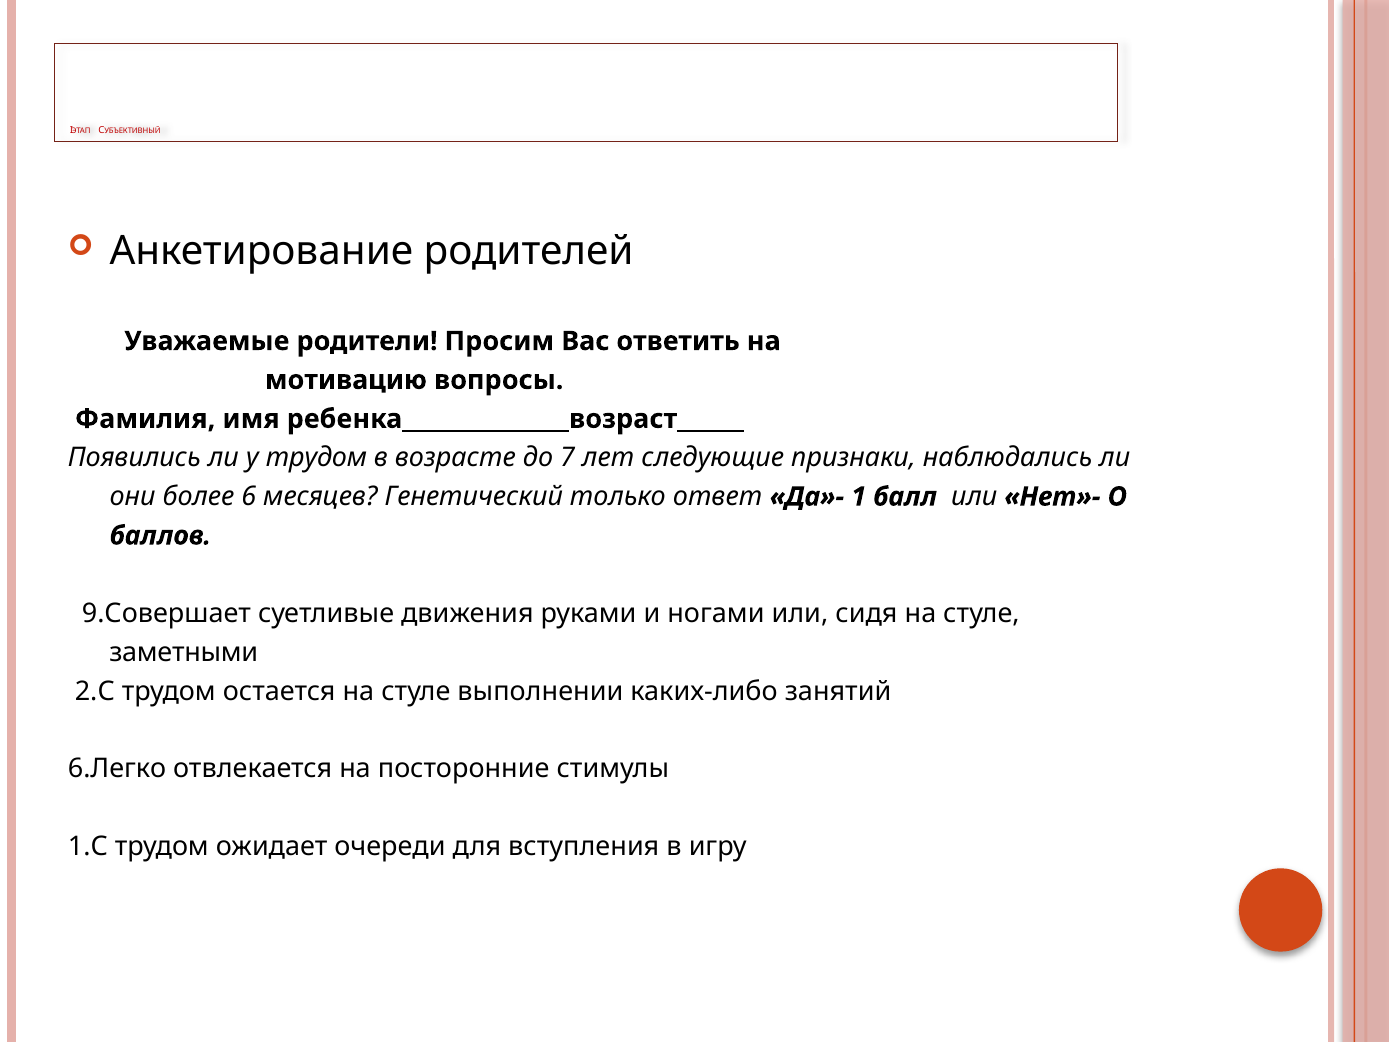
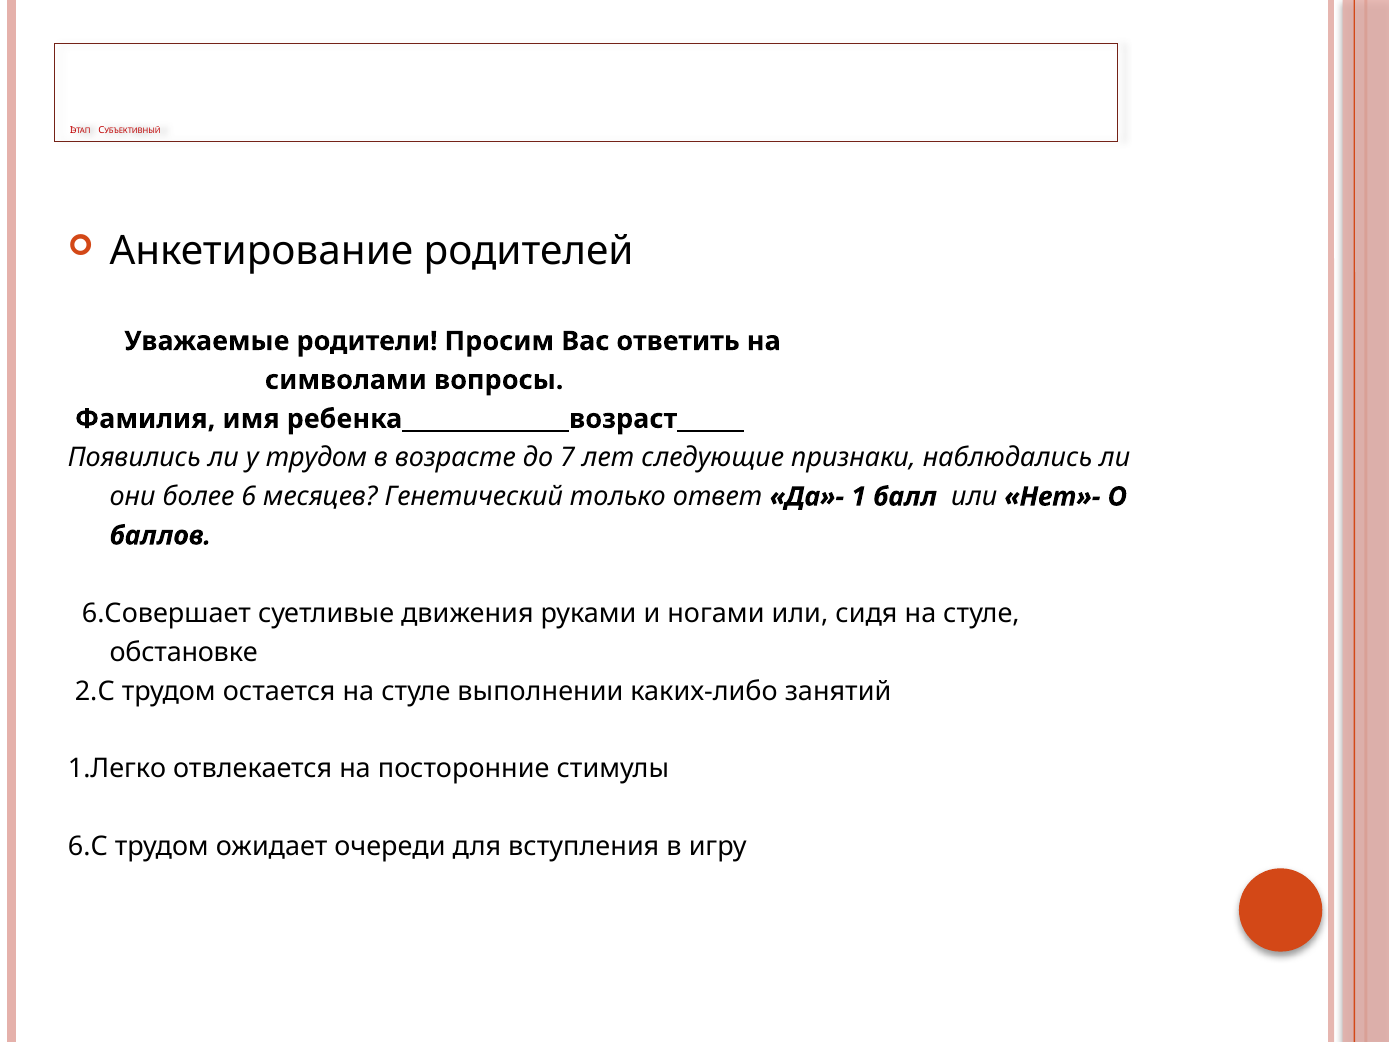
мотивацию: мотивацию -> символами
9.Совершает: 9.Совершает -> 6.Совершает
заметными: заметными -> обстановке
6.Легко: 6.Легко -> 1.Легко
1.С: 1.С -> 6.С
